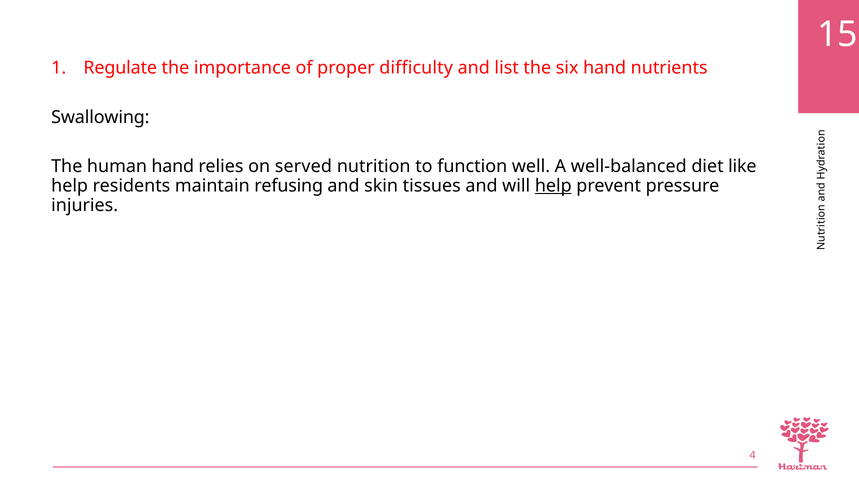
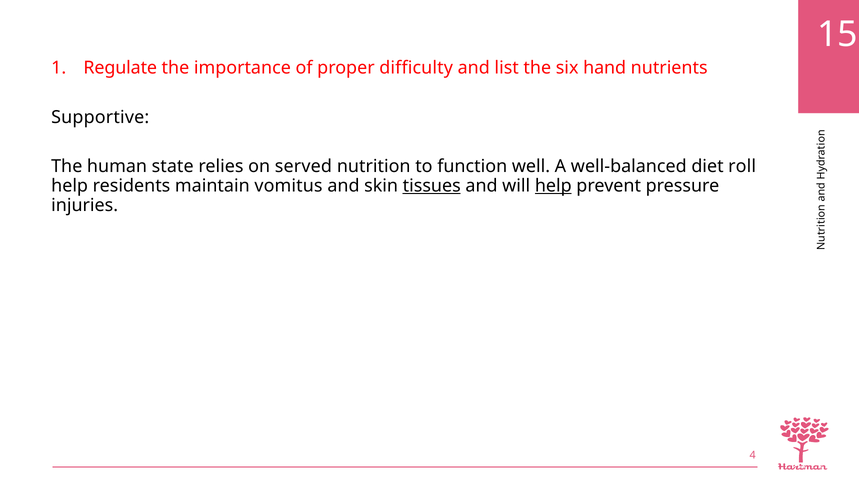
Swallowing: Swallowing -> Supportive
human hand: hand -> state
like: like -> roll
refusing: refusing -> vomitus
tissues underline: none -> present
